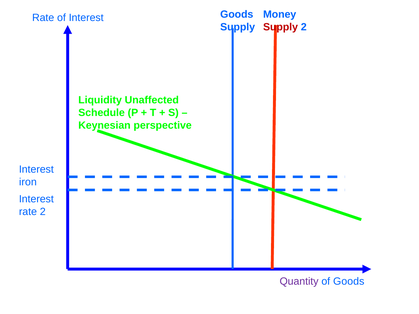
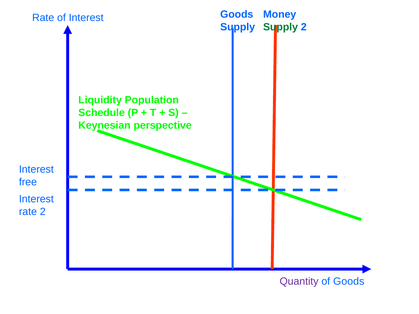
Supply at (281, 27) colour: red -> green
Unaffected: Unaffected -> Population
iron: iron -> free
